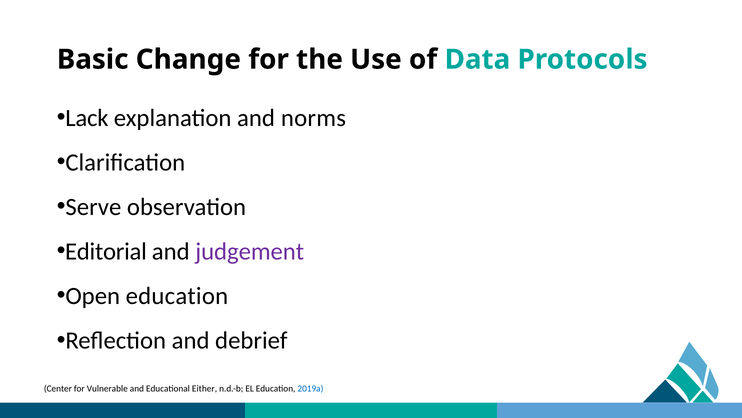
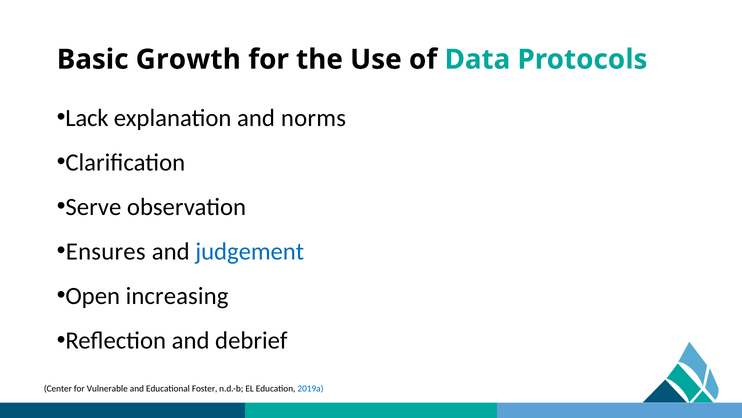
Change: Change -> Growth
Editorial: Editorial -> Ensures
judgement colour: purple -> blue
Open education: education -> increasing
Either: Either -> Foster
